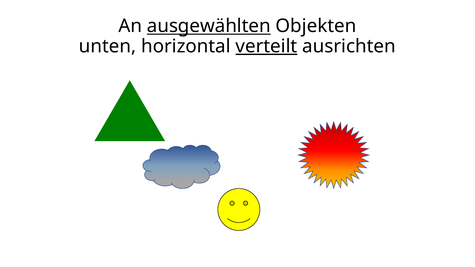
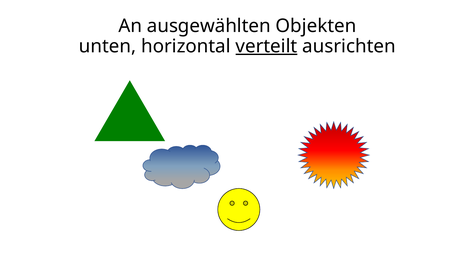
ausgewählten underline: present -> none
